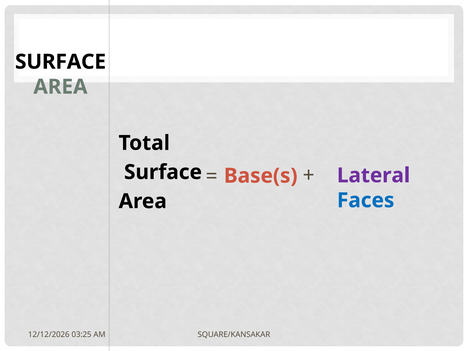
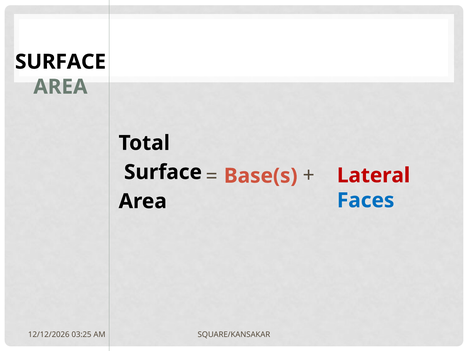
Lateral colour: purple -> red
